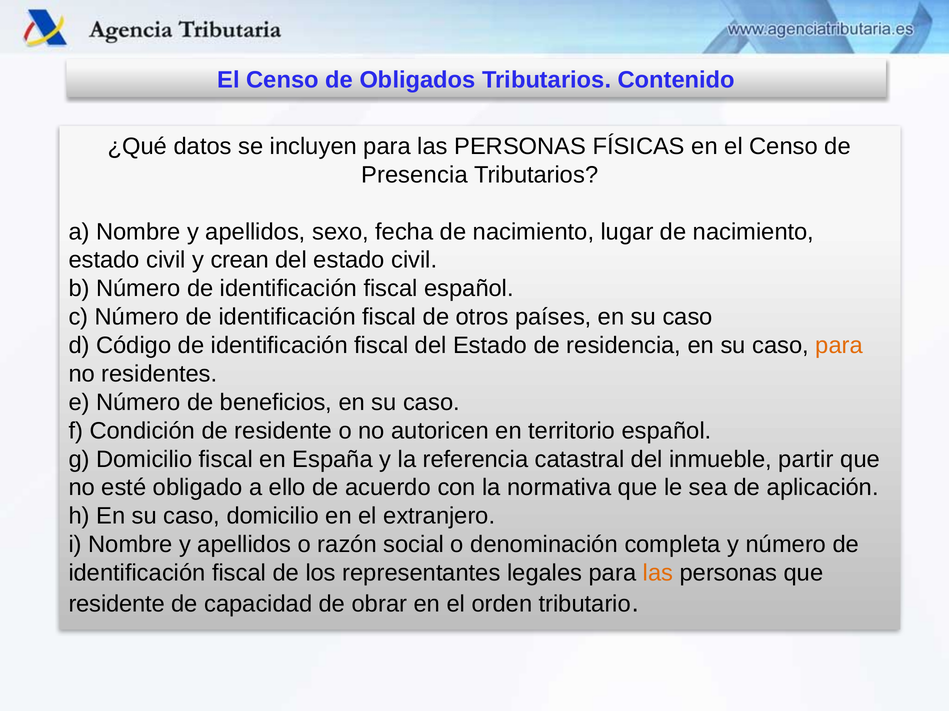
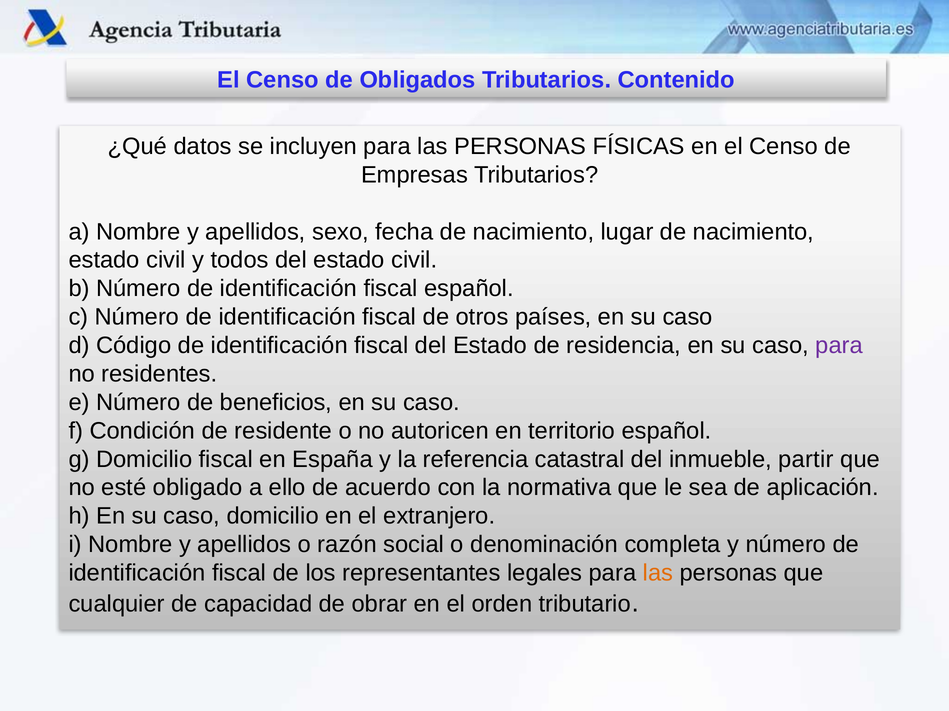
Presencia: Presencia -> Empresas
crean: crean -> todos
para at (839, 346) colour: orange -> purple
residente at (117, 605): residente -> cualquier
